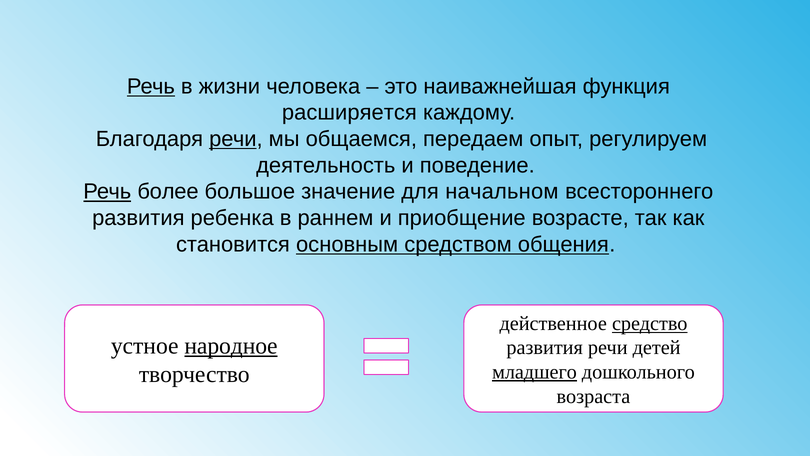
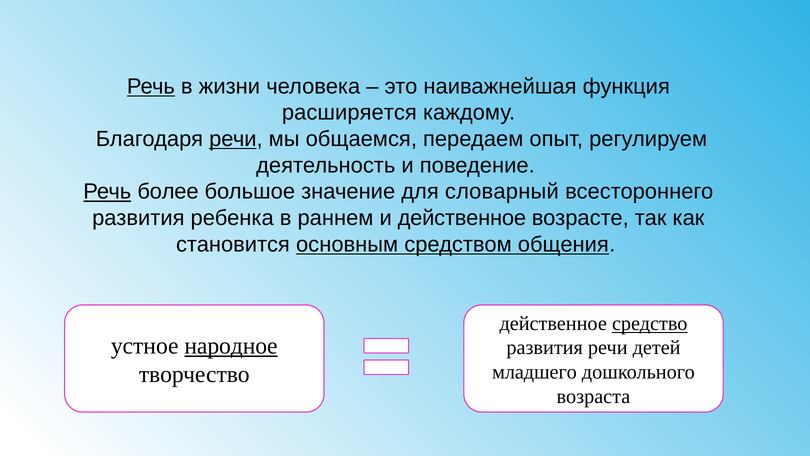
начальном: начальном -> словарный
и приобщение: приобщение -> действенное
младшего underline: present -> none
